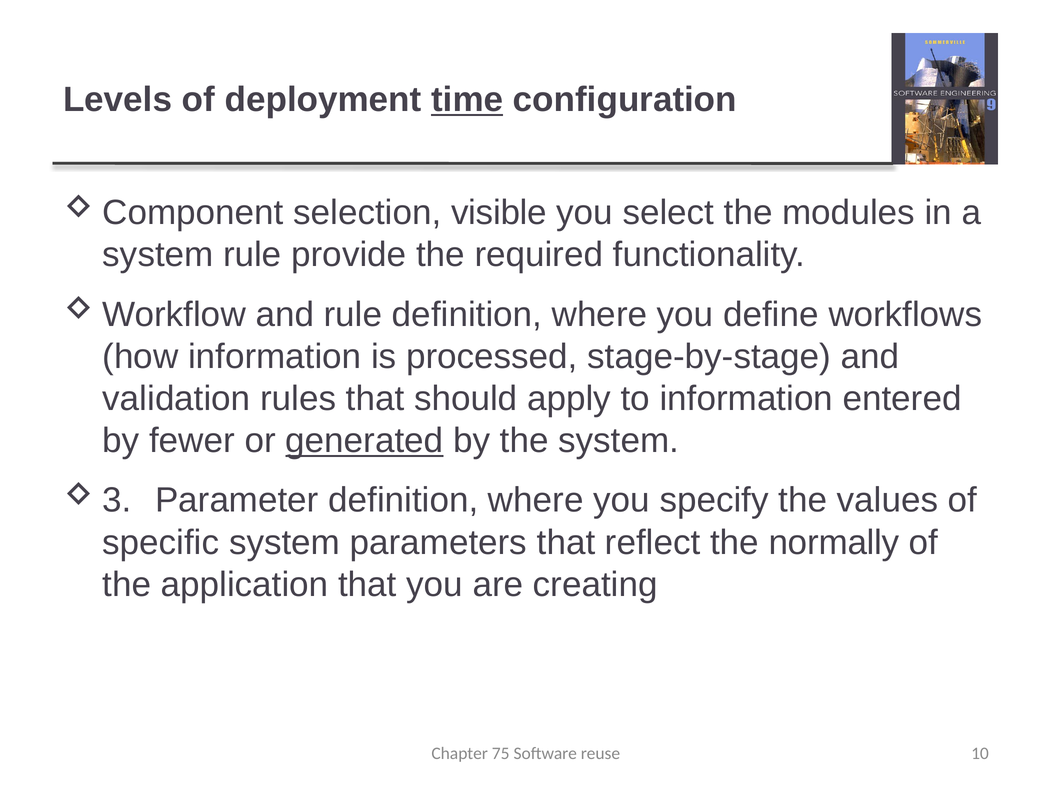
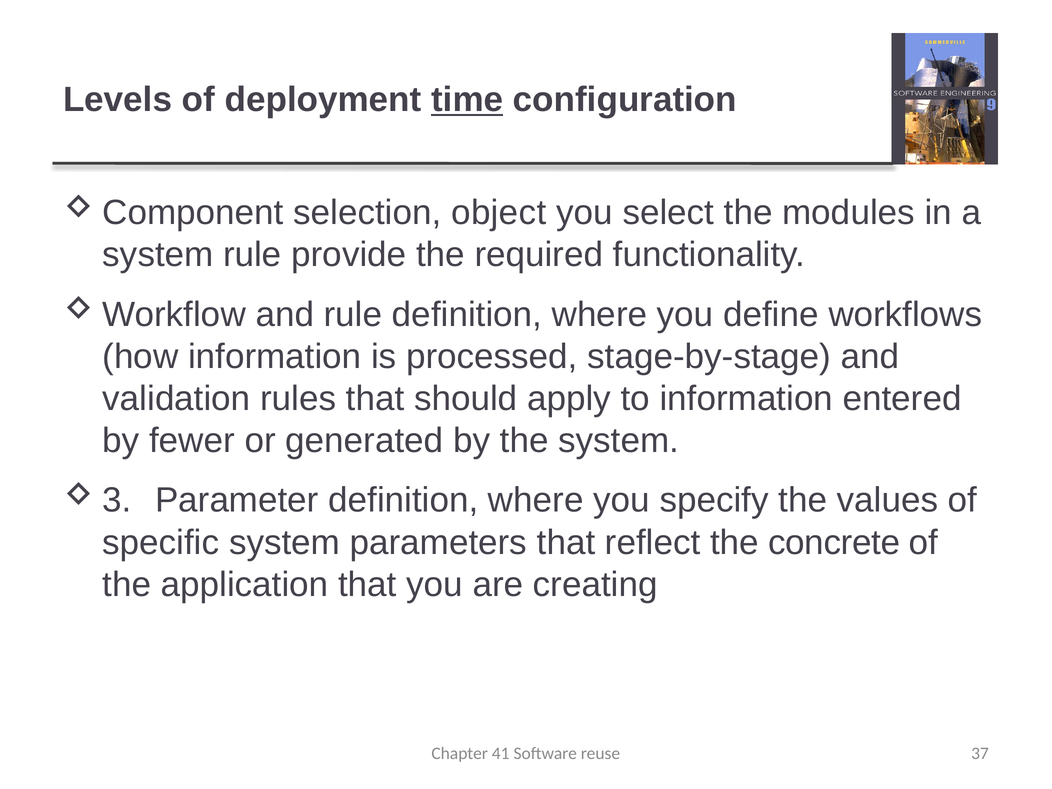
visible: visible -> object
generated underline: present -> none
normally: normally -> concrete
75: 75 -> 41
10: 10 -> 37
